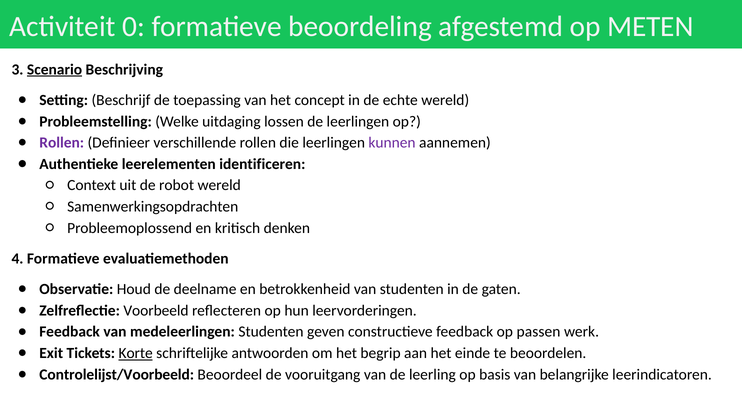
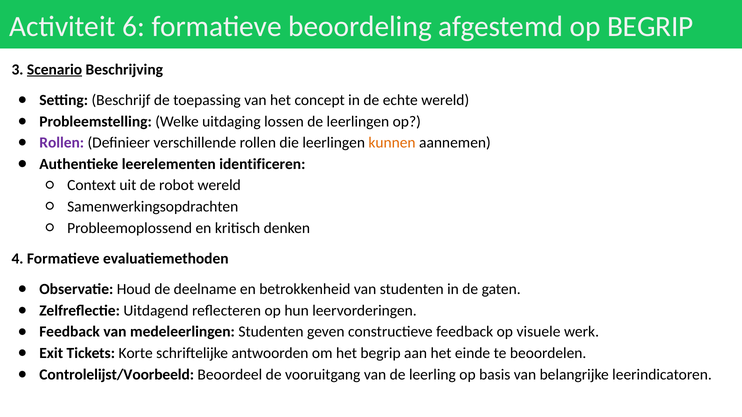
0: 0 -> 6
op METEN: METEN -> BEGRIP
kunnen colour: purple -> orange
Voorbeeld: Voorbeeld -> Uitdagend
passen: passen -> visuele
Korte underline: present -> none
